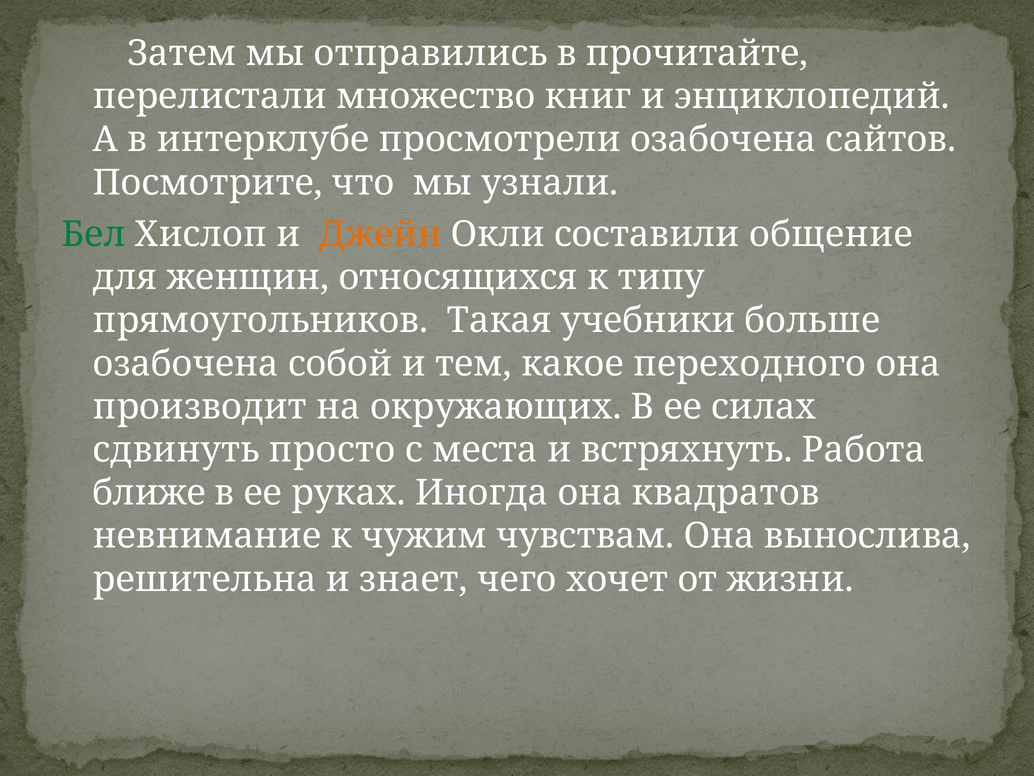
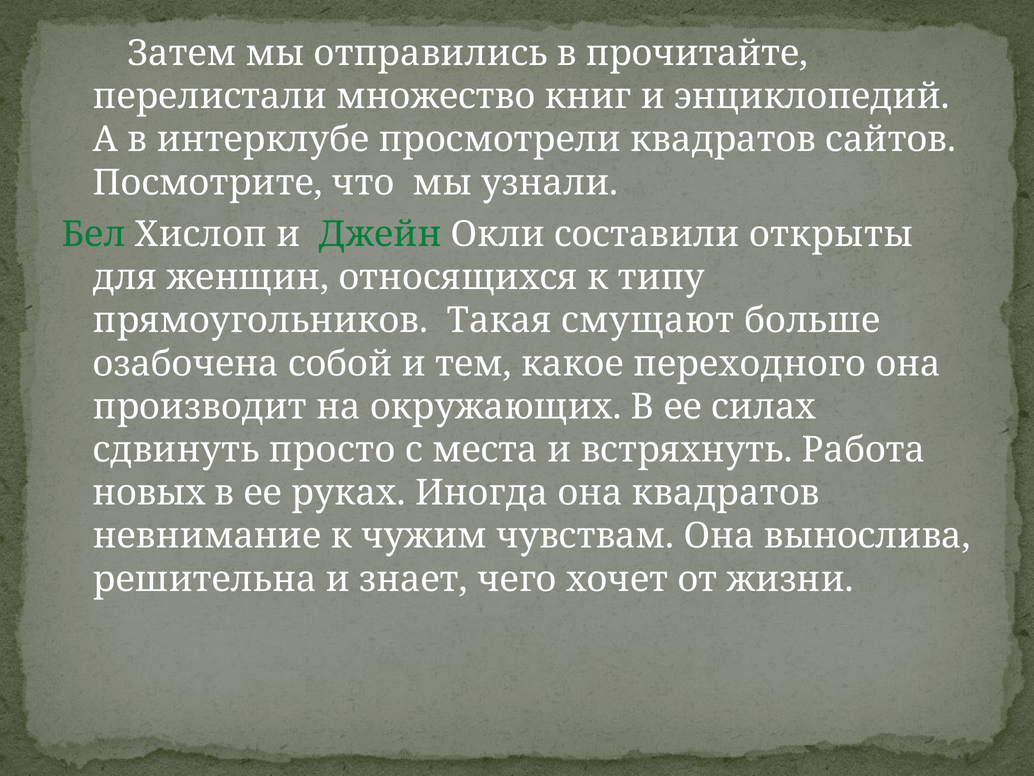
просмотрели озабочена: озабочена -> квадратов
Джейн colour: orange -> green
общение: общение -> открыты
учебники: учебники -> смущают
ближе: ближе -> новых
